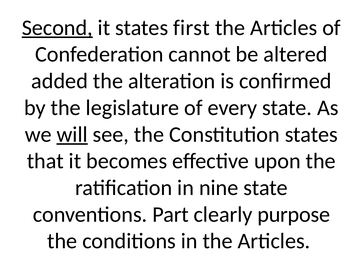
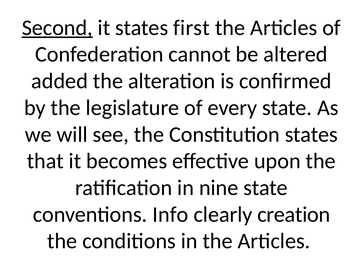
will underline: present -> none
Part: Part -> Info
purpose: purpose -> creation
